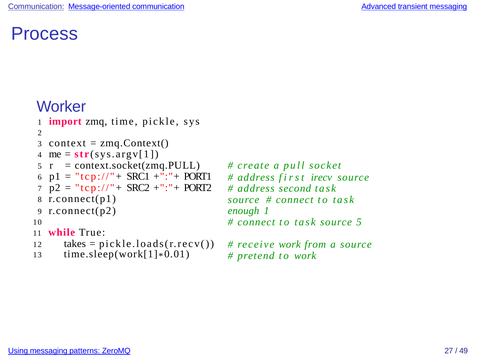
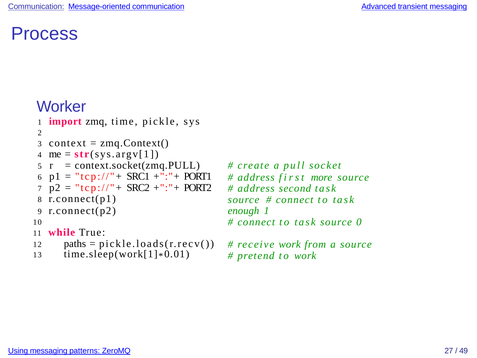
irecv: irecv -> more
source 5: 5 -> 0
takes: takes -> paths
